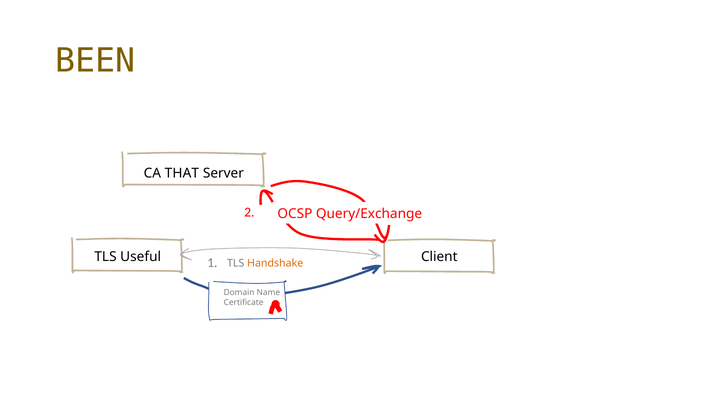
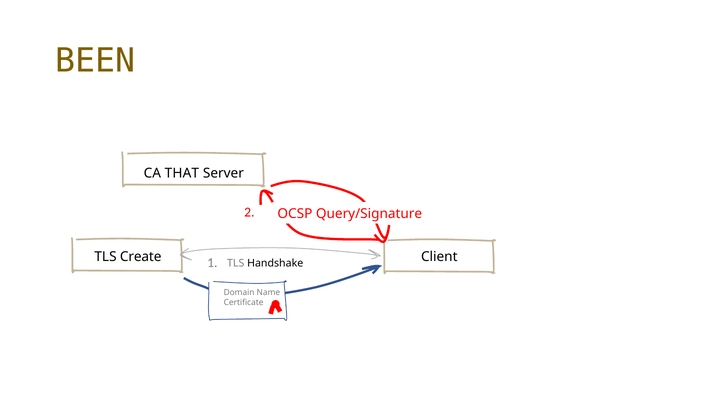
Query/Exchange: Query/Exchange -> Query/Signature
Useful: Useful -> Create
Handshake colour: orange -> black
